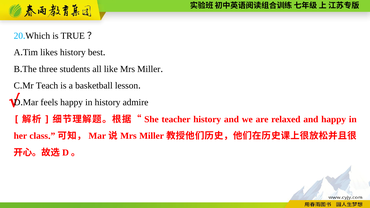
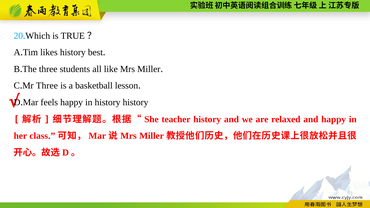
Teach at (47, 86): Teach -> Three
history admire: admire -> history
